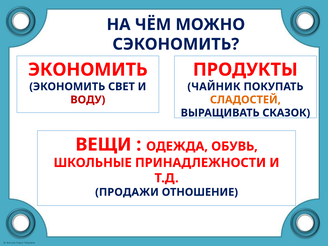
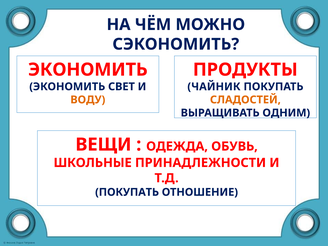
ВОДУ colour: red -> orange
СКАЗОК: СКАЗОК -> ОДНИМ
ПРОДАЖИ at (127, 192): ПРОДАЖИ -> ПОКУПАТЬ
